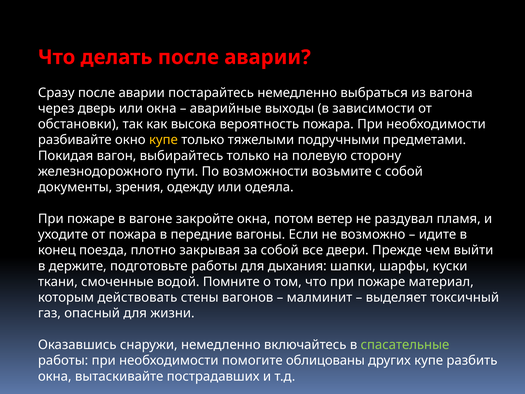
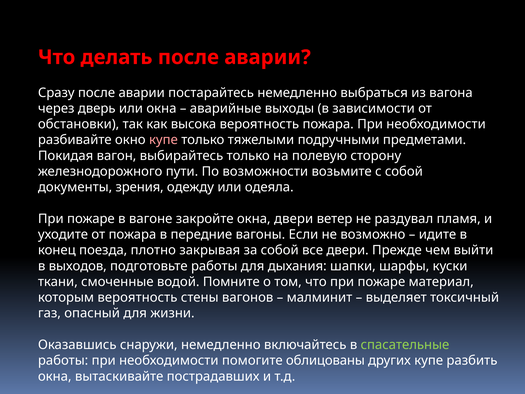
купе at (163, 140) colour: yellow -> pink
окна потом: потом -> двери
держите: держите -> выходов
которым действовать: действовать -> вероятность
